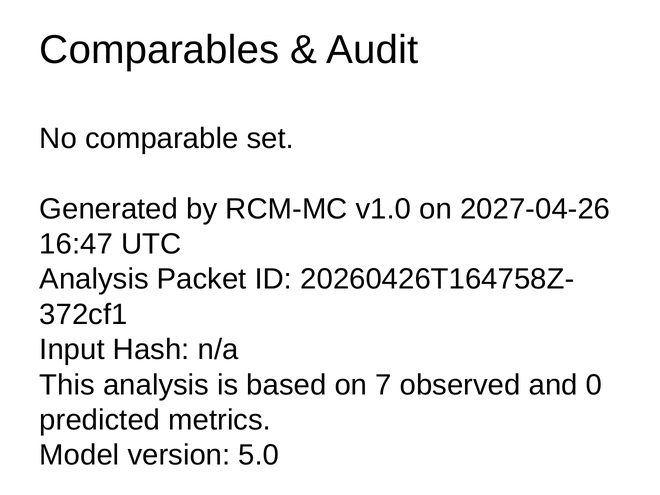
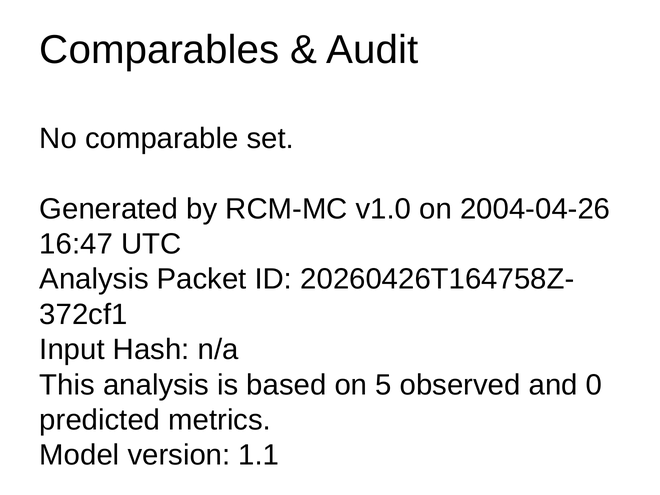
2027-04-26: 2027-04-26 -> 2004-04-26
7: 7 -> 5
5.0: 5.0 -> 1.1
